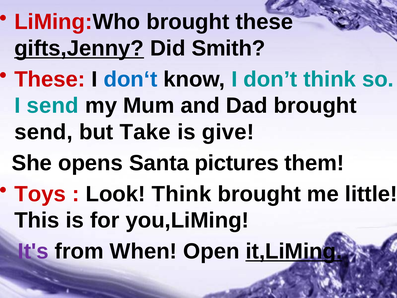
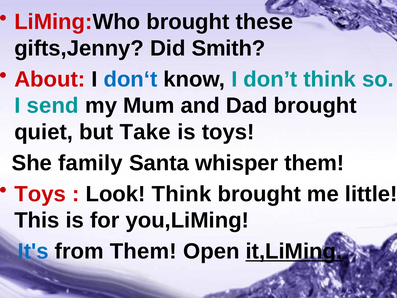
gifts,Jenny underline: present -> none
These at (50, 79): These -> About
send at (43, 132): send -> quiet
is give: give -> toys
opens: opens -> family
pictures: pictures -> whisper
It's colour: purple -> blue
from When: When -> Them
